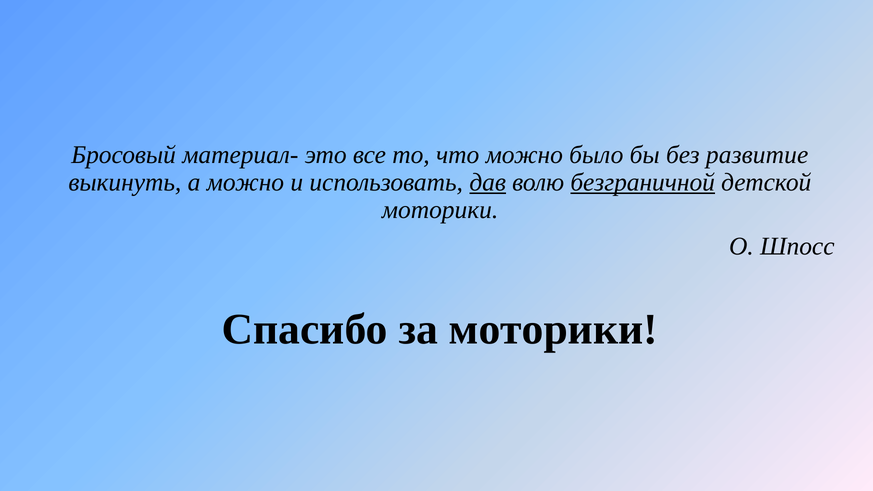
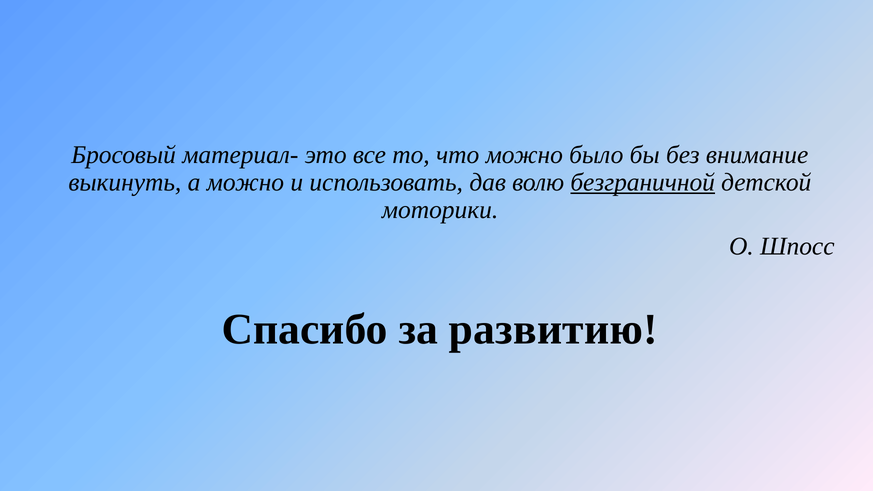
развитие: развитие -> внимание
дав underline: present -> none
за моторики: моторики -> развитию
